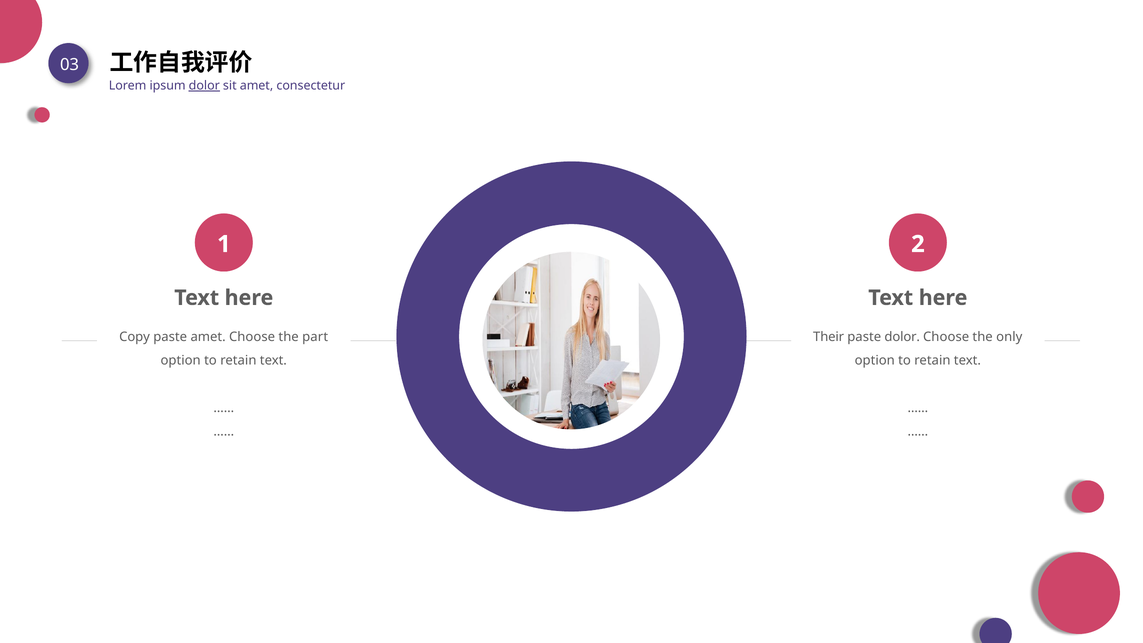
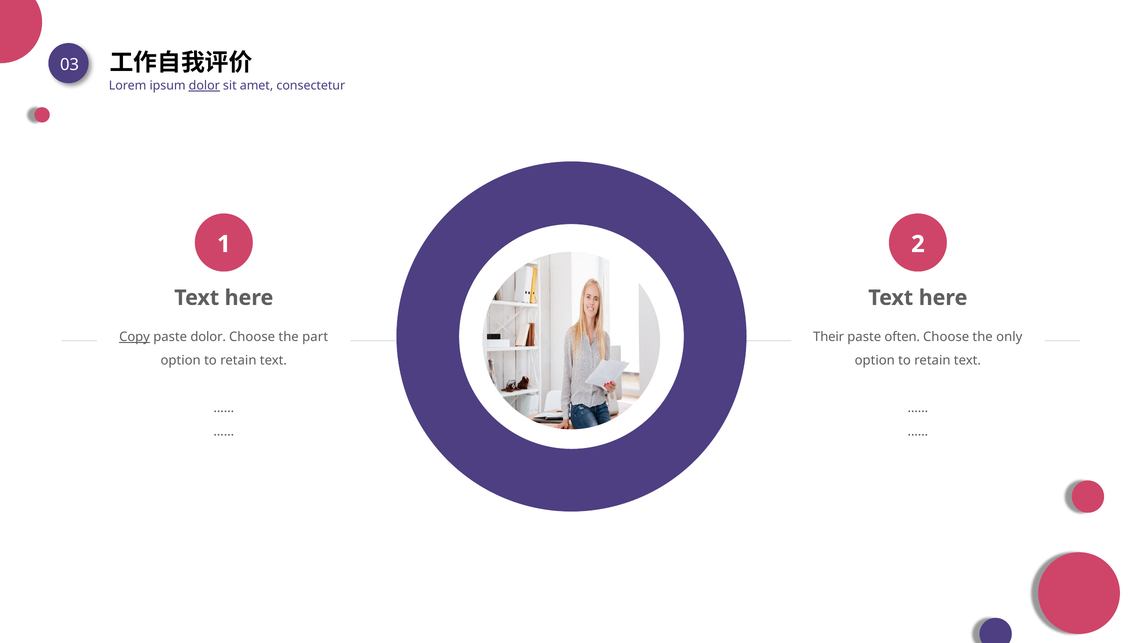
Copy underline: none -> present
paste amet: amet -> dolor
paste dolor: dolor -> often
